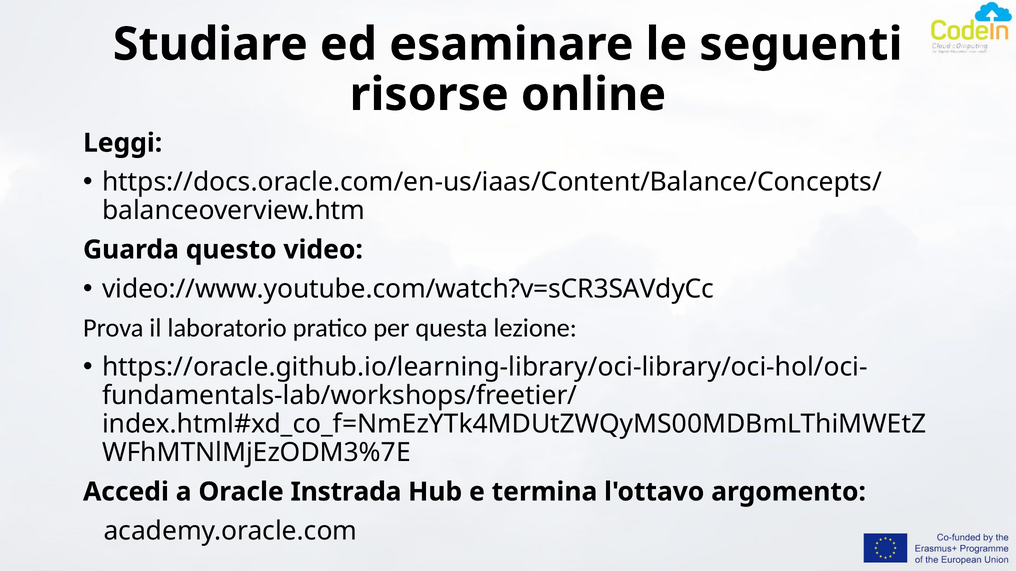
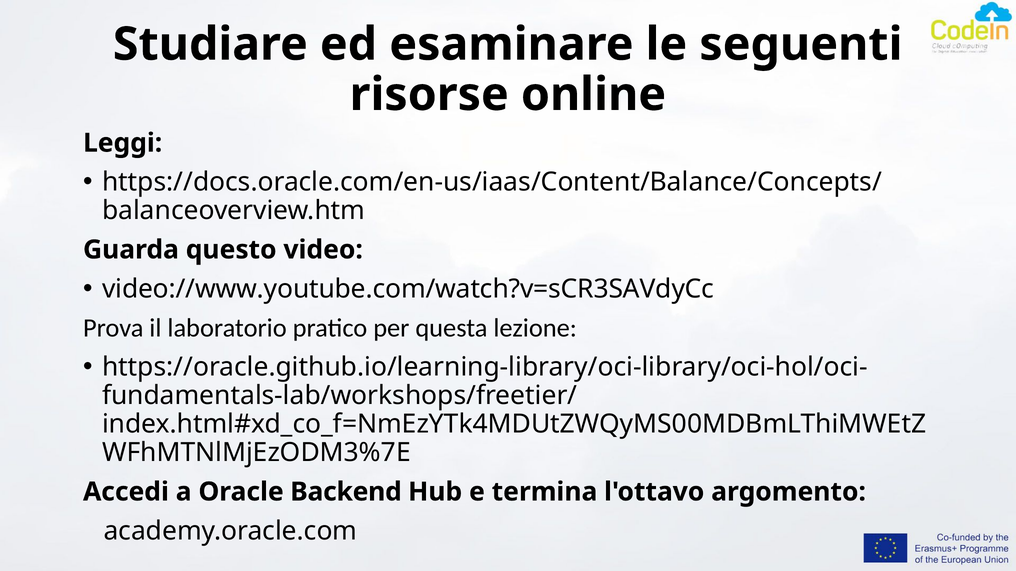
Instrada: Instrada -> Backend
